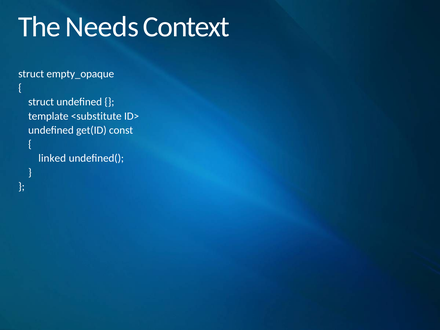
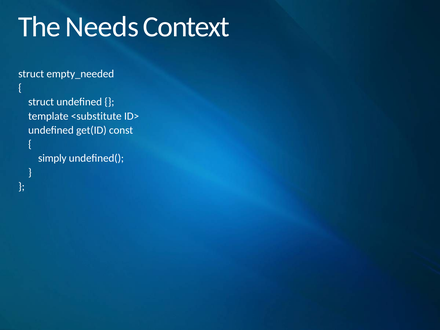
empty_opaque: empty_opaque -> empty_needed
linked: linked -> simply
